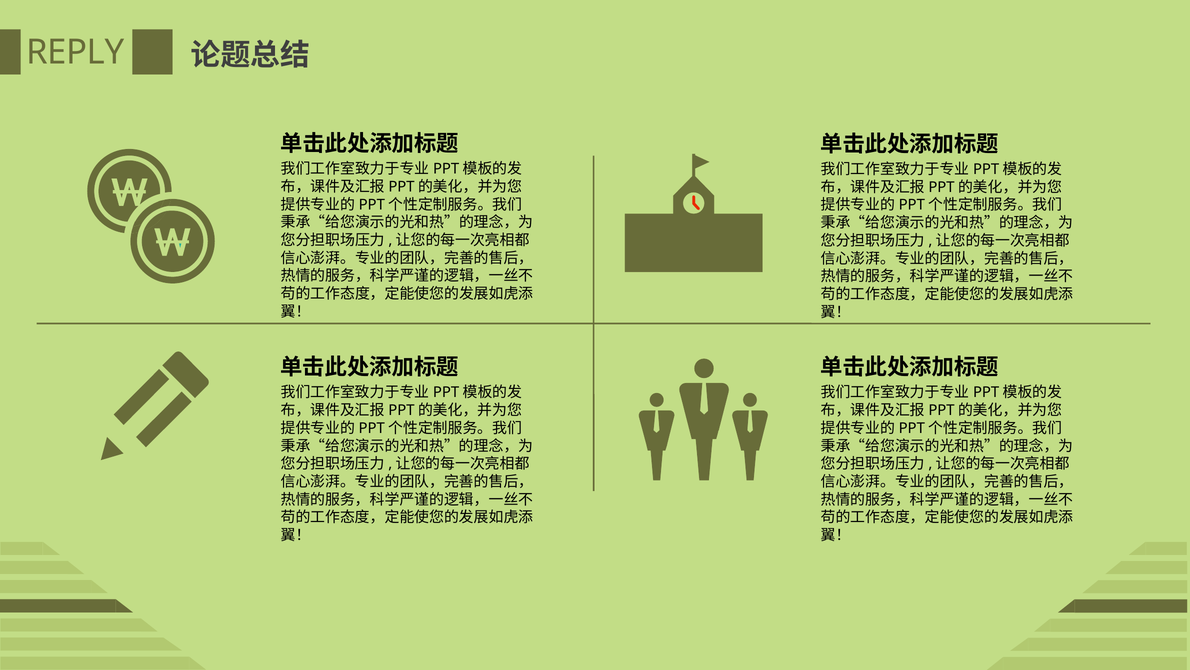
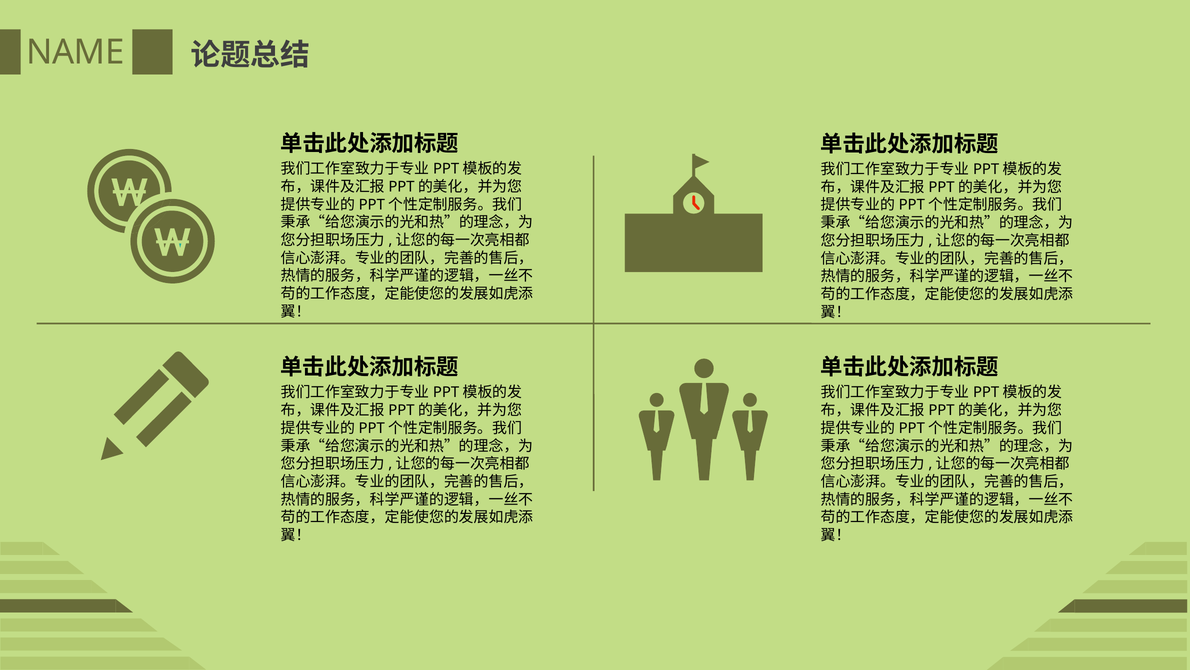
REPLY: REPLY -> NAME
